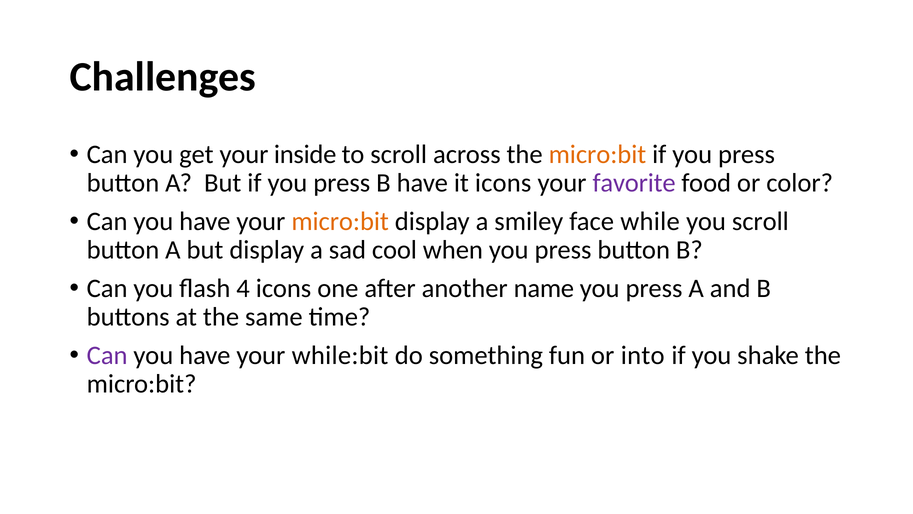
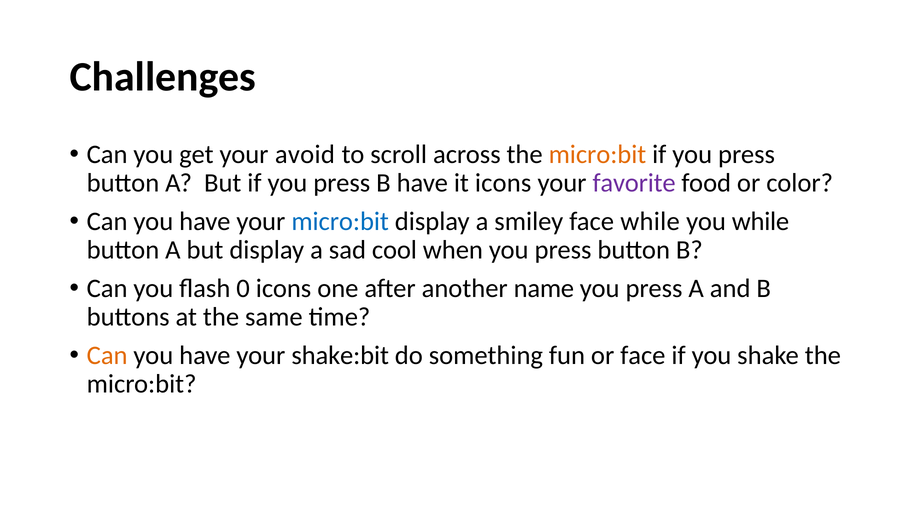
inside: inside -> avoid
micro:bit at (340, 221) colour: orange -> blue
you scroll: scroll -> while
4: 4 -> 0
Can at (107, 355) colour: purple -> orange
while:bit: while:bit -> shake:bit
or into: into -> face
